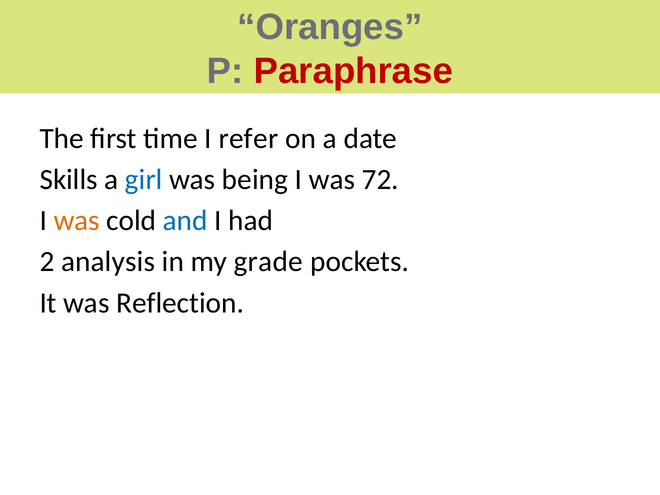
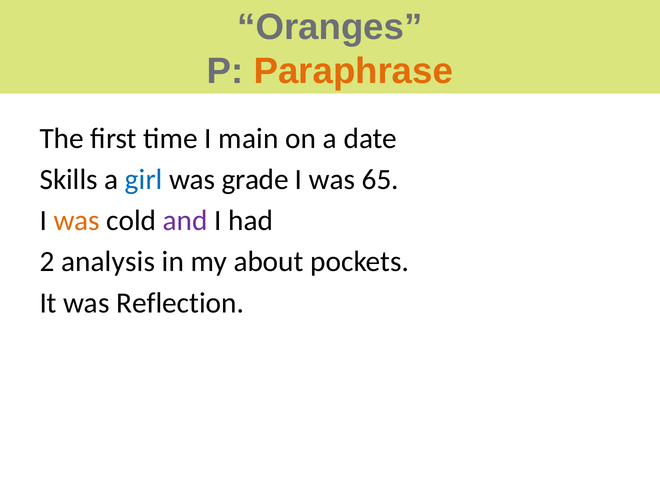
Paraphrase colour: red -> orange
refer: refer -> main
being: being -> grade
72: 72 -> 65
and colour: blue -> purple
grade: grade -> about
